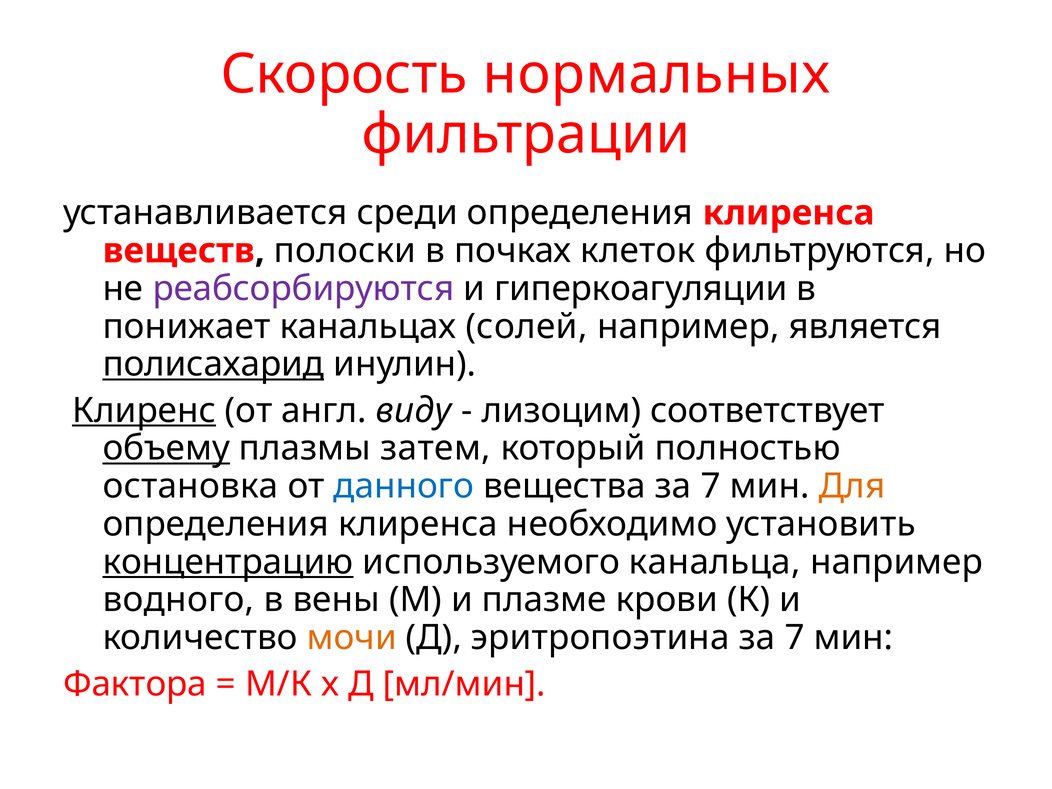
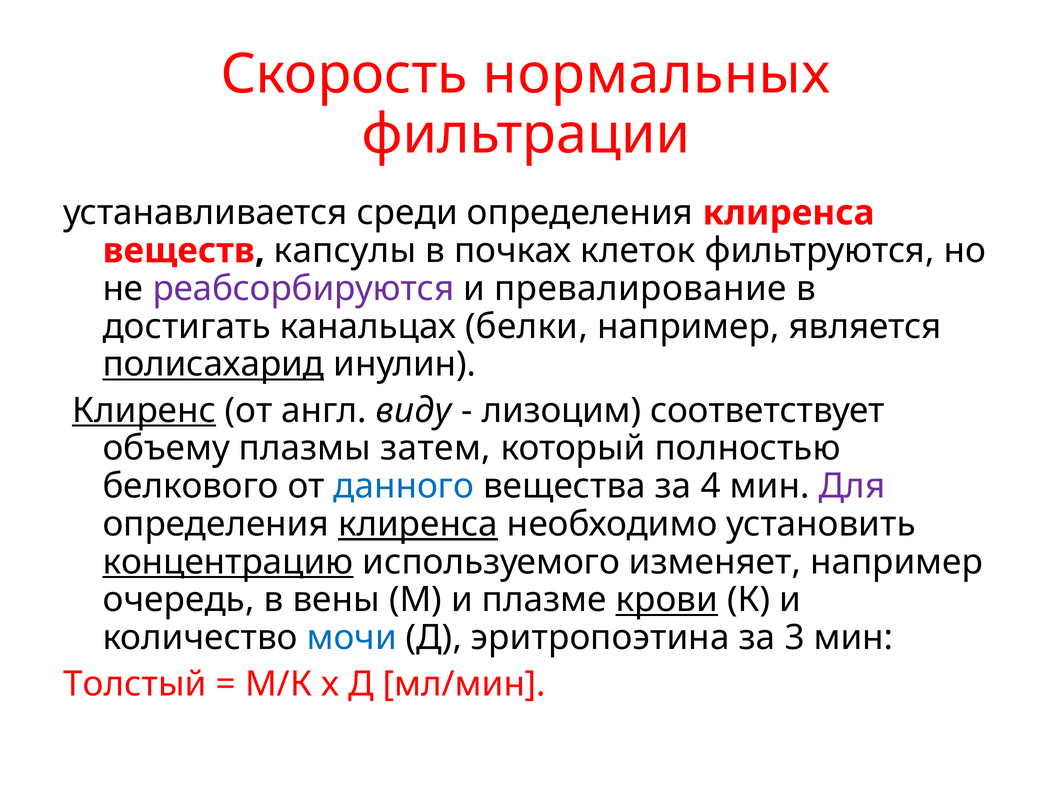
полоски: полоски -> капсулы
гиперкоагуляции: гиперкоагуляции -> превалирование
понижает: понижает -> достигать
солей: солей -> белки
объему underline: present -> none
остановка: остановка -> белкового
вещества за 7: 7 -> 4
Для colour: orange -> purple
клиренса at (418, 524) underline: none -> present
канальца: канальца -> изменяет
водного: водного -> очередь
крови underline: none -> present
мочи colour: orange -> blue
7 at (795, 638): 7 -> 3
Фактора: Фактора -> Толстый
